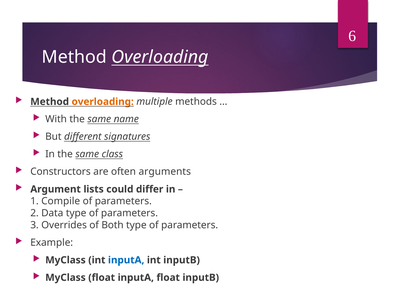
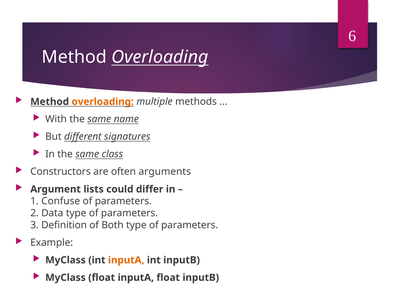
Compile: Compile -> Confuse
Overrides: Overrides -> Definition
inputA at (126, 260) colour: blue -> orange
